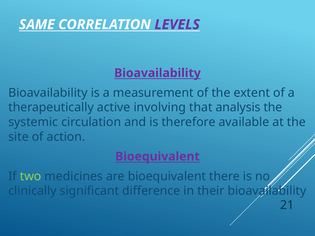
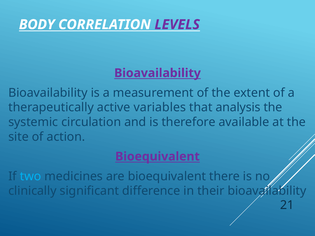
SAME: SAME -> BODY
involving: involving -> variables
two colour: light green -> light blue
